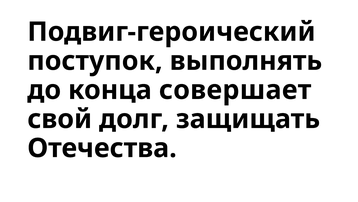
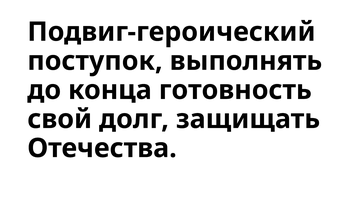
совершает: совершает -> готовность
